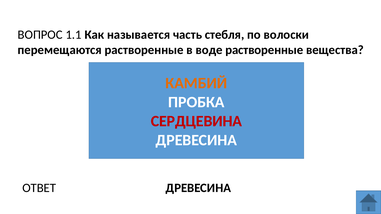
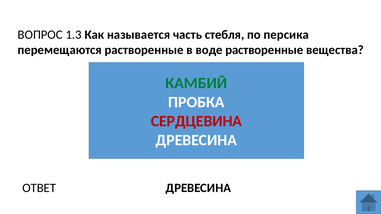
1.1: 1.1 -> 1.3
волоски: волоски -> персика
КАМБИЙ colour: orange -> green
